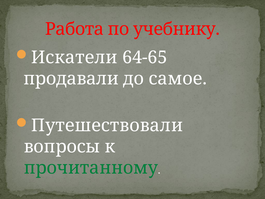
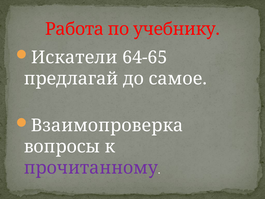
продавали: продавали -> предлагай
Путешествовали: Путешествовали -> Взаимопроверка
прочитанному colour: green -> purple
